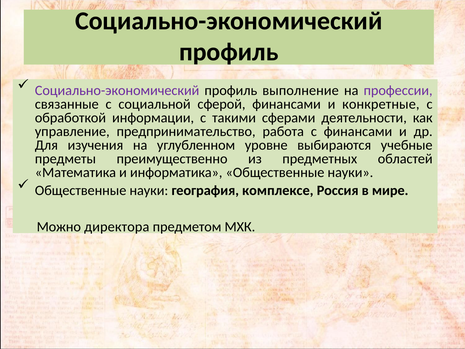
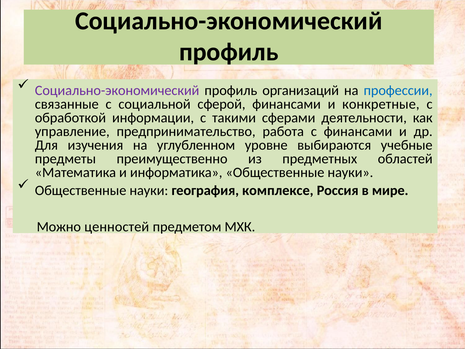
выполнение: выполнение -> организаций
профессии colour: purple -> blue
директора: директора -> ценностей
